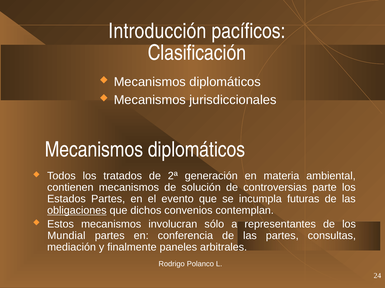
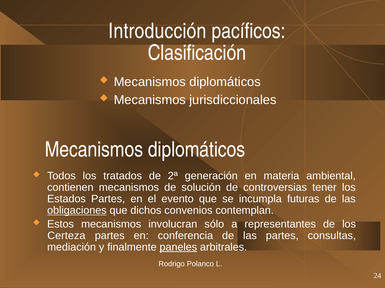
parte: parte -> tener
Mundial: Mundial -> Certeza
paneles underline: none -> present
